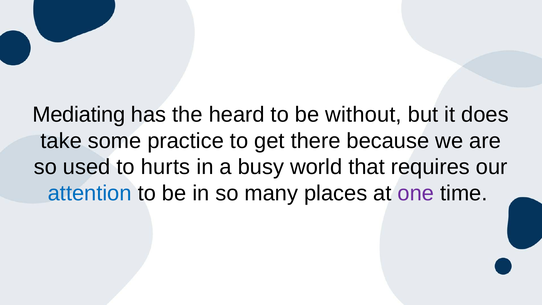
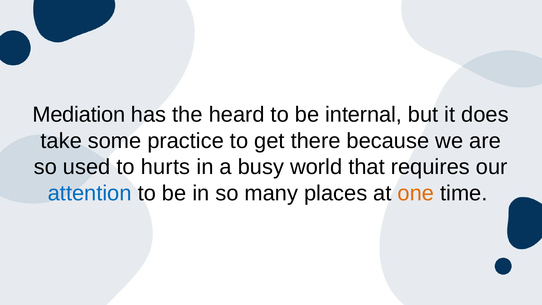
Mediating: Mediating -> Mediation
without: without -> internal
one colour: purple -> orange
